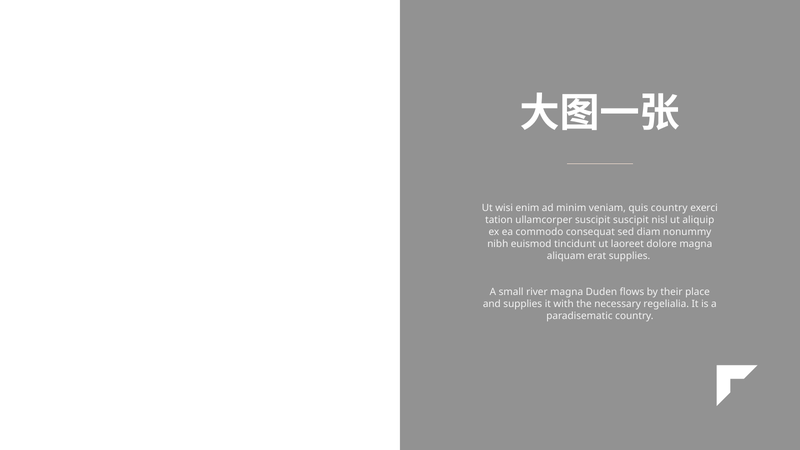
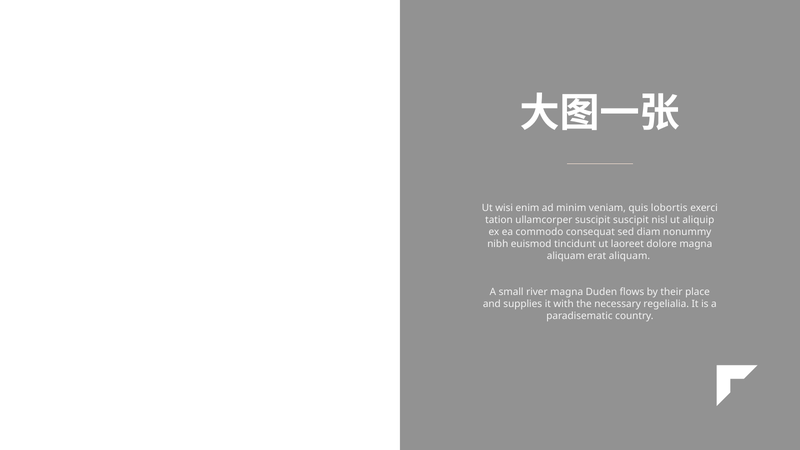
quis country: country -> lobortis
erat supplies: supplies -> aliquam
